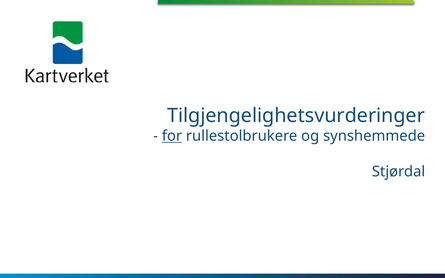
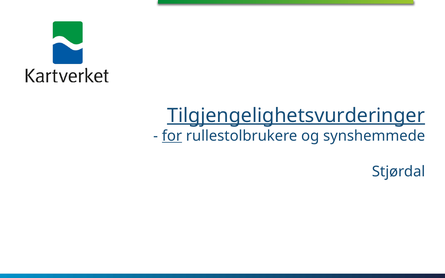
Tilgjengelighetsvurderinger underline: none -> present
